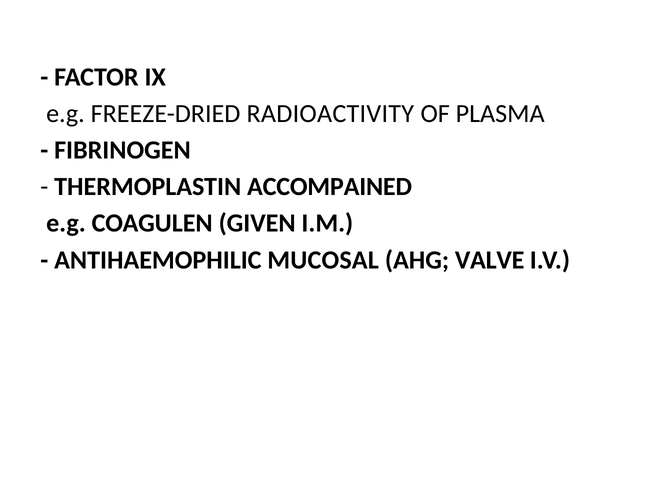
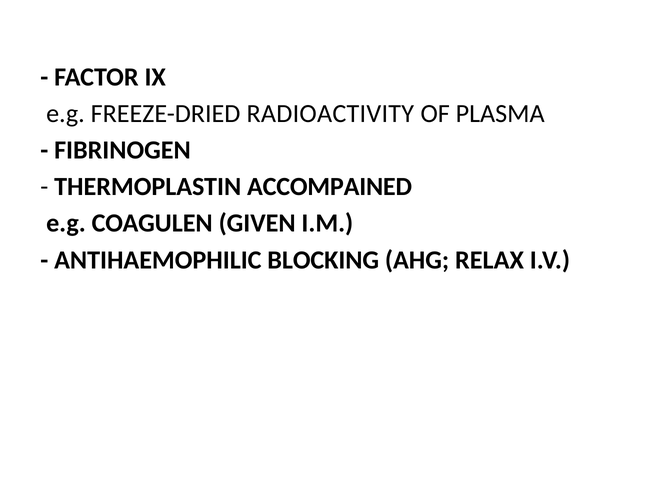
MUCOSAL: MUCOSAL -> BLOCKING
VALVE: VALVE -> RELAX
